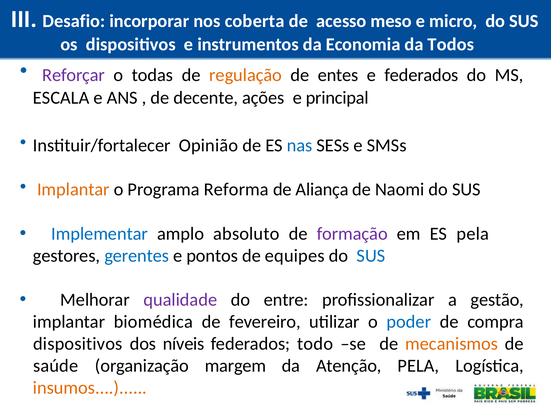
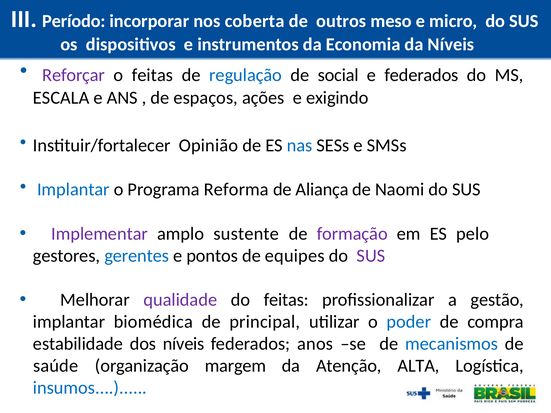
Desafio: Desafio -> Período
acesso: acesso -> outros
da Todos: Todos -> Níveis
o todas: todas -> feitas
regulação colour: orange -> blue
entes: entes -> social
decente: decente -> espaços
principal: principal -> exigindo
Implantar at (73, 190) colour: orange -> blue
Implementar colour: blue -> purple
absoluto: absoluto -> sustente
ES pela: pela -> pelo
SUS at (371, 256) colour: blue -> purple
do entre: entre -> feitas
fevereiro: fevereiro -> principal
dispositivos at (78, 344): dispositivos -> estabilidade
todo: todo -> anos
mecanismos colour: orange -> blue
Atenção PELA: PELA -> ALTA
insumos colour: orange -> blue
